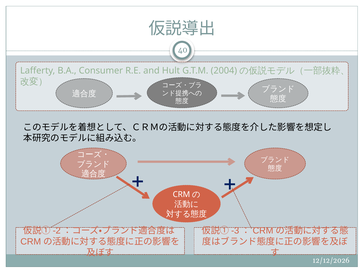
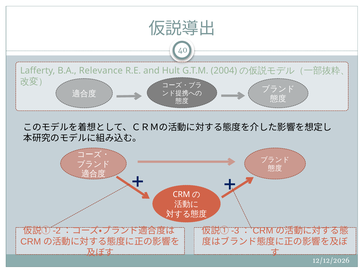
Consumer: Consumer -> Relevance
